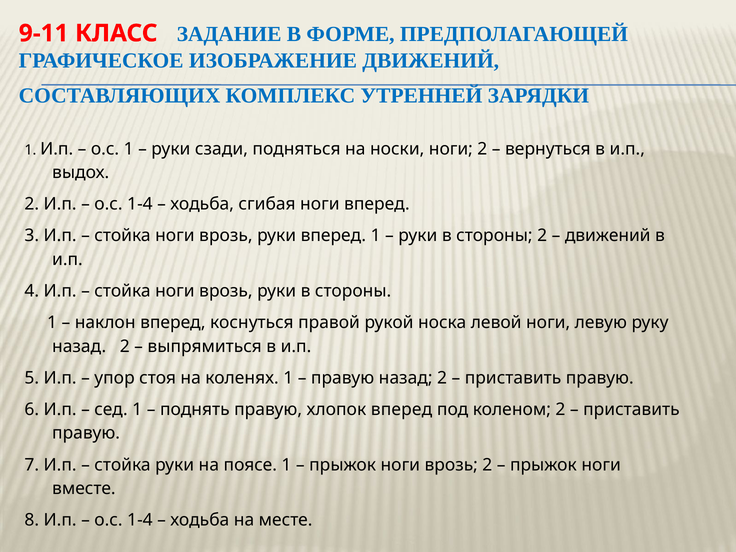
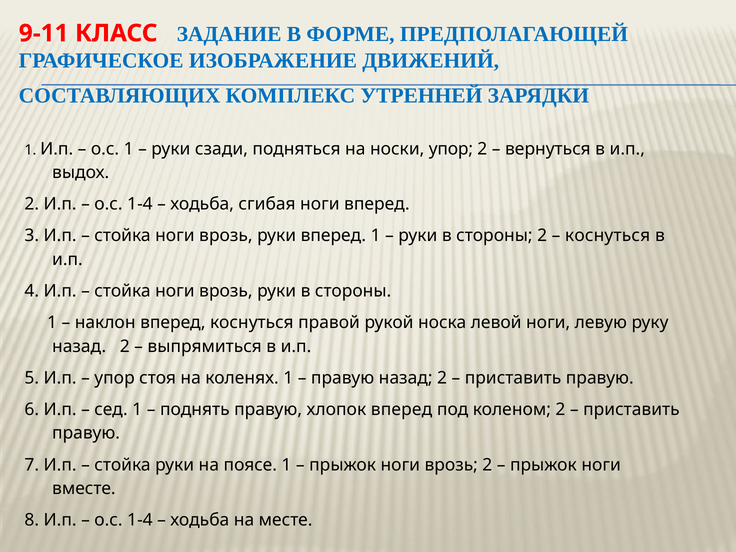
носки ноги: ноги -> упор
движений at (608, 236): движений -> коснуться
